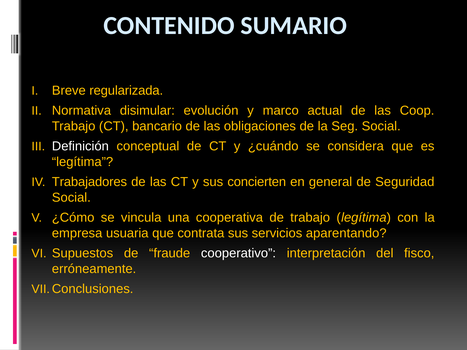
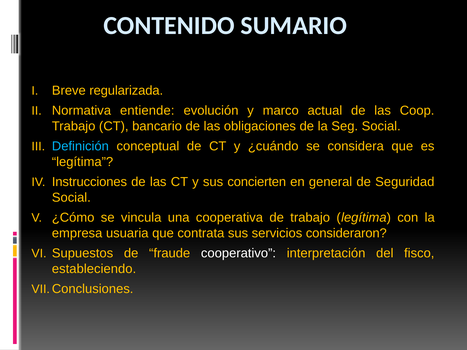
disimular: disimular -> entiende
Definición colour: white -> light blue
Trabajadores: Trabajadores -> Instrucciones
aparentando: aparentando -> consideraron
erróneamente: erróneamente -> estableciendo
